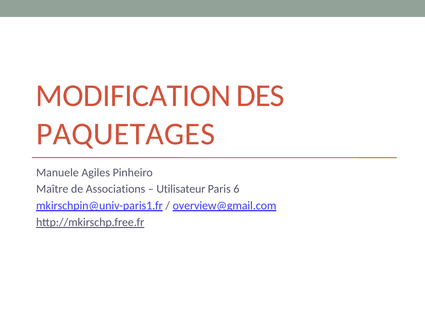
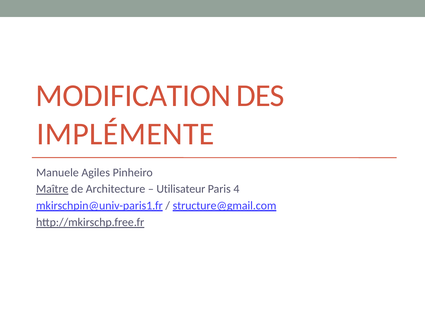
PAQUETAGES: PAQUETAGES -> IMPLÉMENTE
Maître underline: none -> present
Associations: Associations -> Architecture
6: 6 -> 4
overview@gmail.com: overview@gmail.com -> structure@gmail.com
